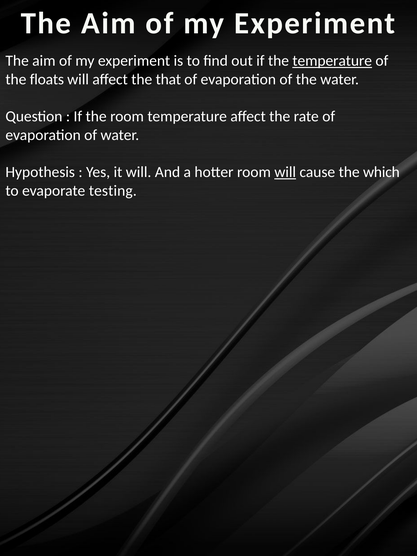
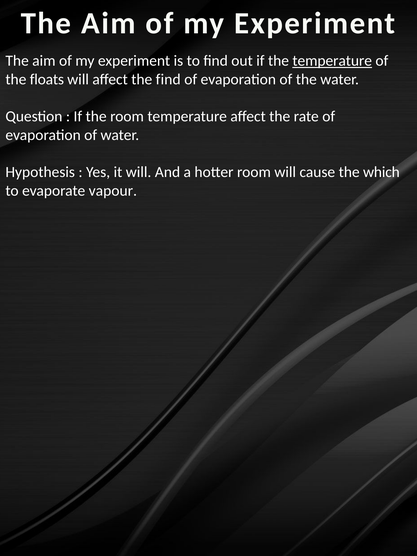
the that: that -> find
will at (285, 172) underline: present -> none
testing: testing -> vapour
